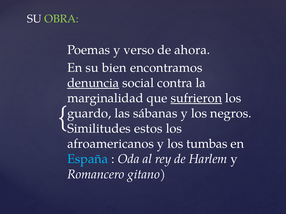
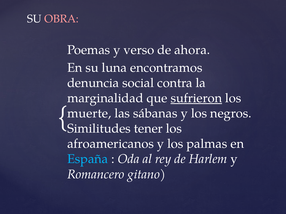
OBRA colour: light green -> pink
bien: bien -> luna
denuncia underline: present -> none
guardo: guardo -> muerte
estos: estos -> tener
tumbas: tumbas -> palmas
